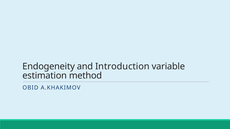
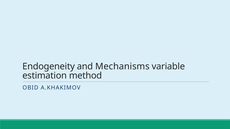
Introduction: Introduction -> Mechanisms
